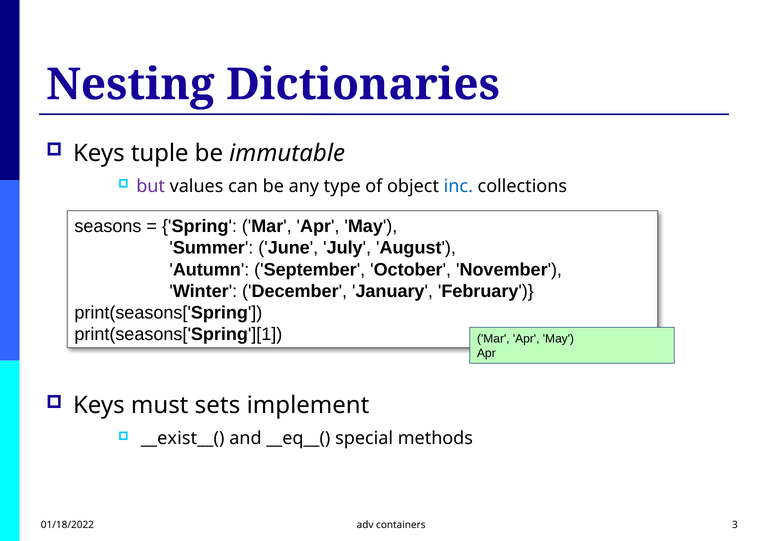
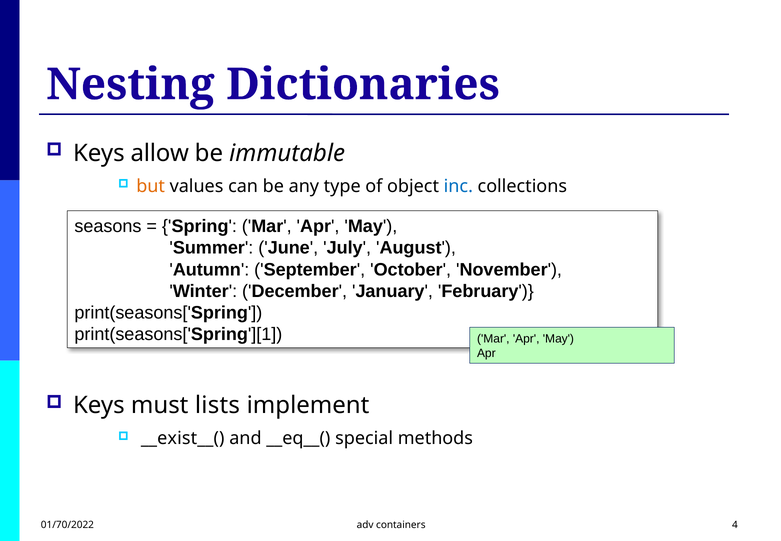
tuple: tuple -> allow
but colour: purple -> orange
sets: sets -> lists
01/18/2022: 01/18/2022 -> 01/70/2022
3: 3 -> 4
